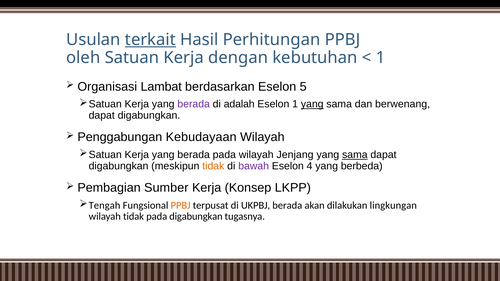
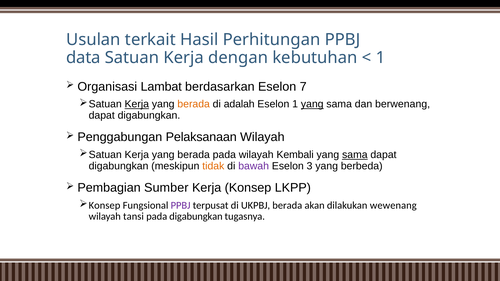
terkait underline: present -> none
oleh: oleh -> data
5: 5 -> 7
Kerja at (137, 104) underline: none -> present
berada at (194, 104) colour: purple -> orange
Kebudayaan: Kebudayaan -> Pelaksanaan
Jenjang: Jenjang -> Kembali
4: 4 -> 3
Tengah at (105, 205): Tengah -> Konsep
PPBJ at (181, 205) colour: orange -> purple
lingkungan: lingkungan -> wewenang
wilayah tidak: tidak -> tansi
